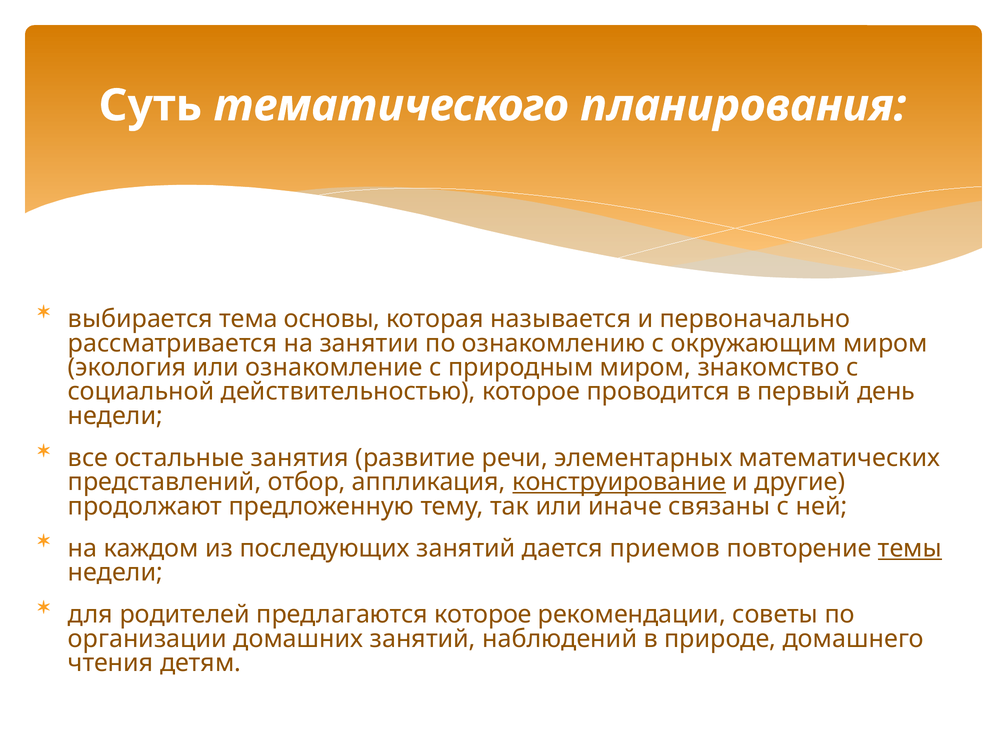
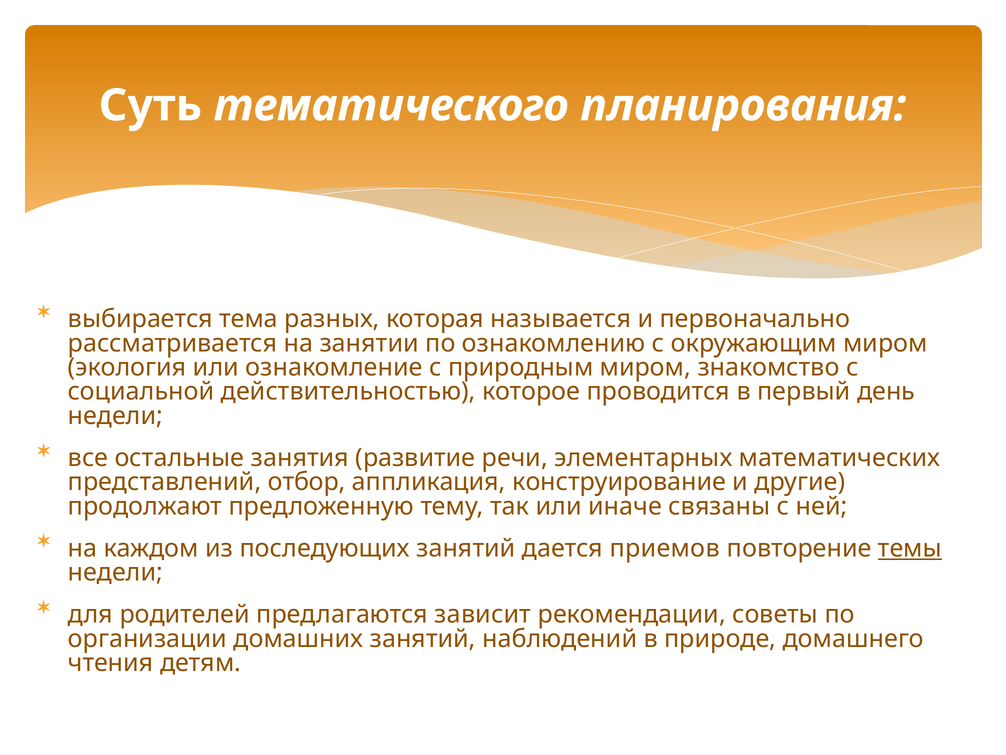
основы: основы -> разных
конструирование underline: present -> none
предлагаются которое: которое -> зависит
